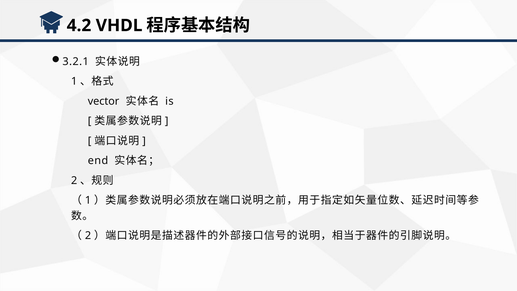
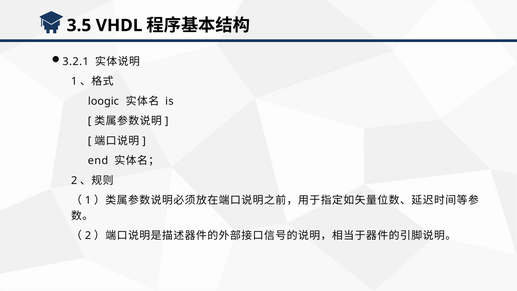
4.2: 4.2 -> 3.5
vector: vector -> loogic
